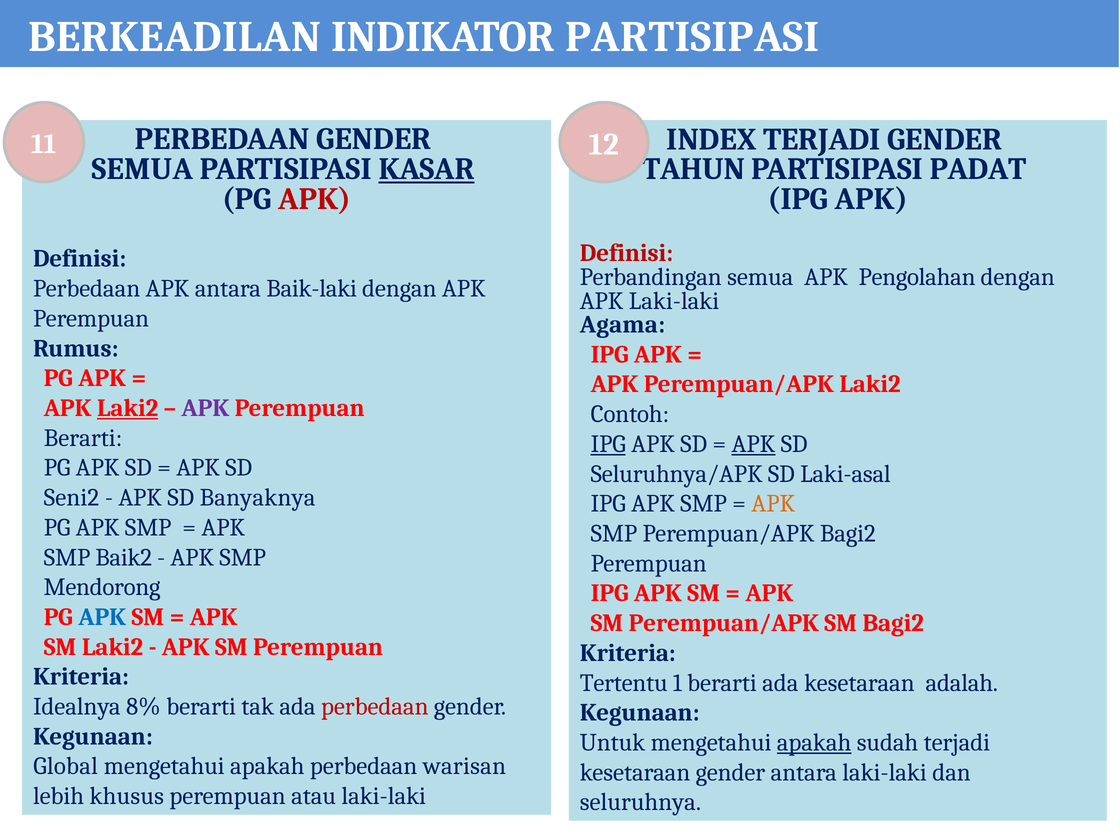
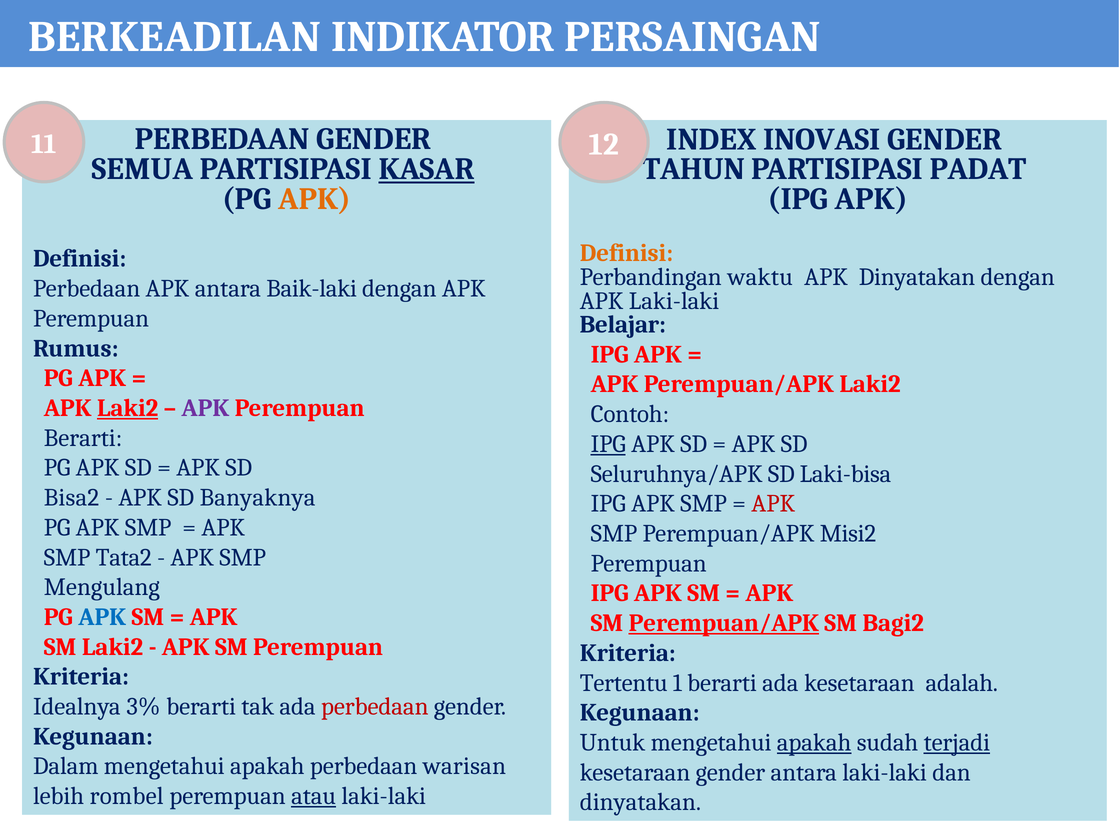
INDIKATOR PARTISIPASI: PARTISIPASI -> PERSAINGAN
INDEX TERJADI: TERJADI -> INOVASI
APK at (315, 199) colour: red -> orange
Definisi at (626, 253) colour: red -> orange
Perbandingan semua: semua -> waktu
APK Pengolahan: Pengolahan -> Dinyatakan
Agama: Agama -> Belajar
APK at (753, 444) underline: present -> none
Laki-asal: Laki-asal -> Laki-bisa
Seni2: Seni2 -> Bisa2
APK at (773, 504) colour: orange -> red
Perempuan/APK Bagi2: Bagi2 -> Misi2
Baik2: Baik2 -> Tata2
Mendorong: Mendorong -> Mengulang
Perempuan/APK at (724, 623) underline: none -> present
8%: 8% -> 3%
terjadi at (957, 743) underline: none -> present
Global: Global -> Dalam
khusus: khusus -> rombel
atau underline: none -> present
seluruhnya at (640, 802): seluruhnya -> dinyatakan
